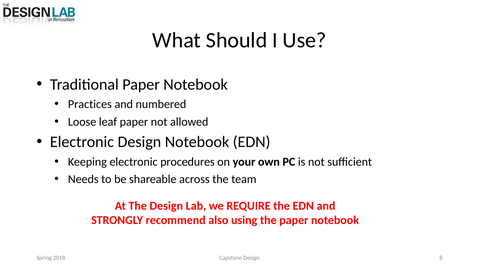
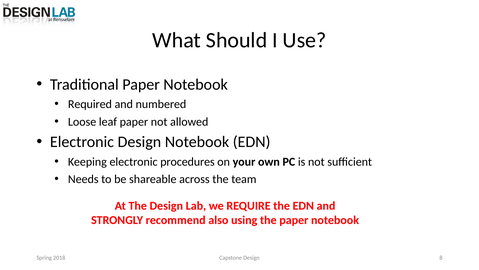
Practices: Practices -> Required
